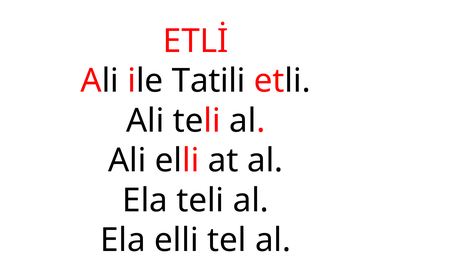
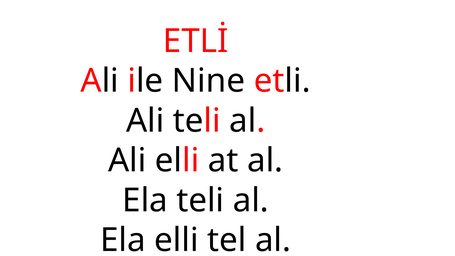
Tatili: Tatili -> Nine
